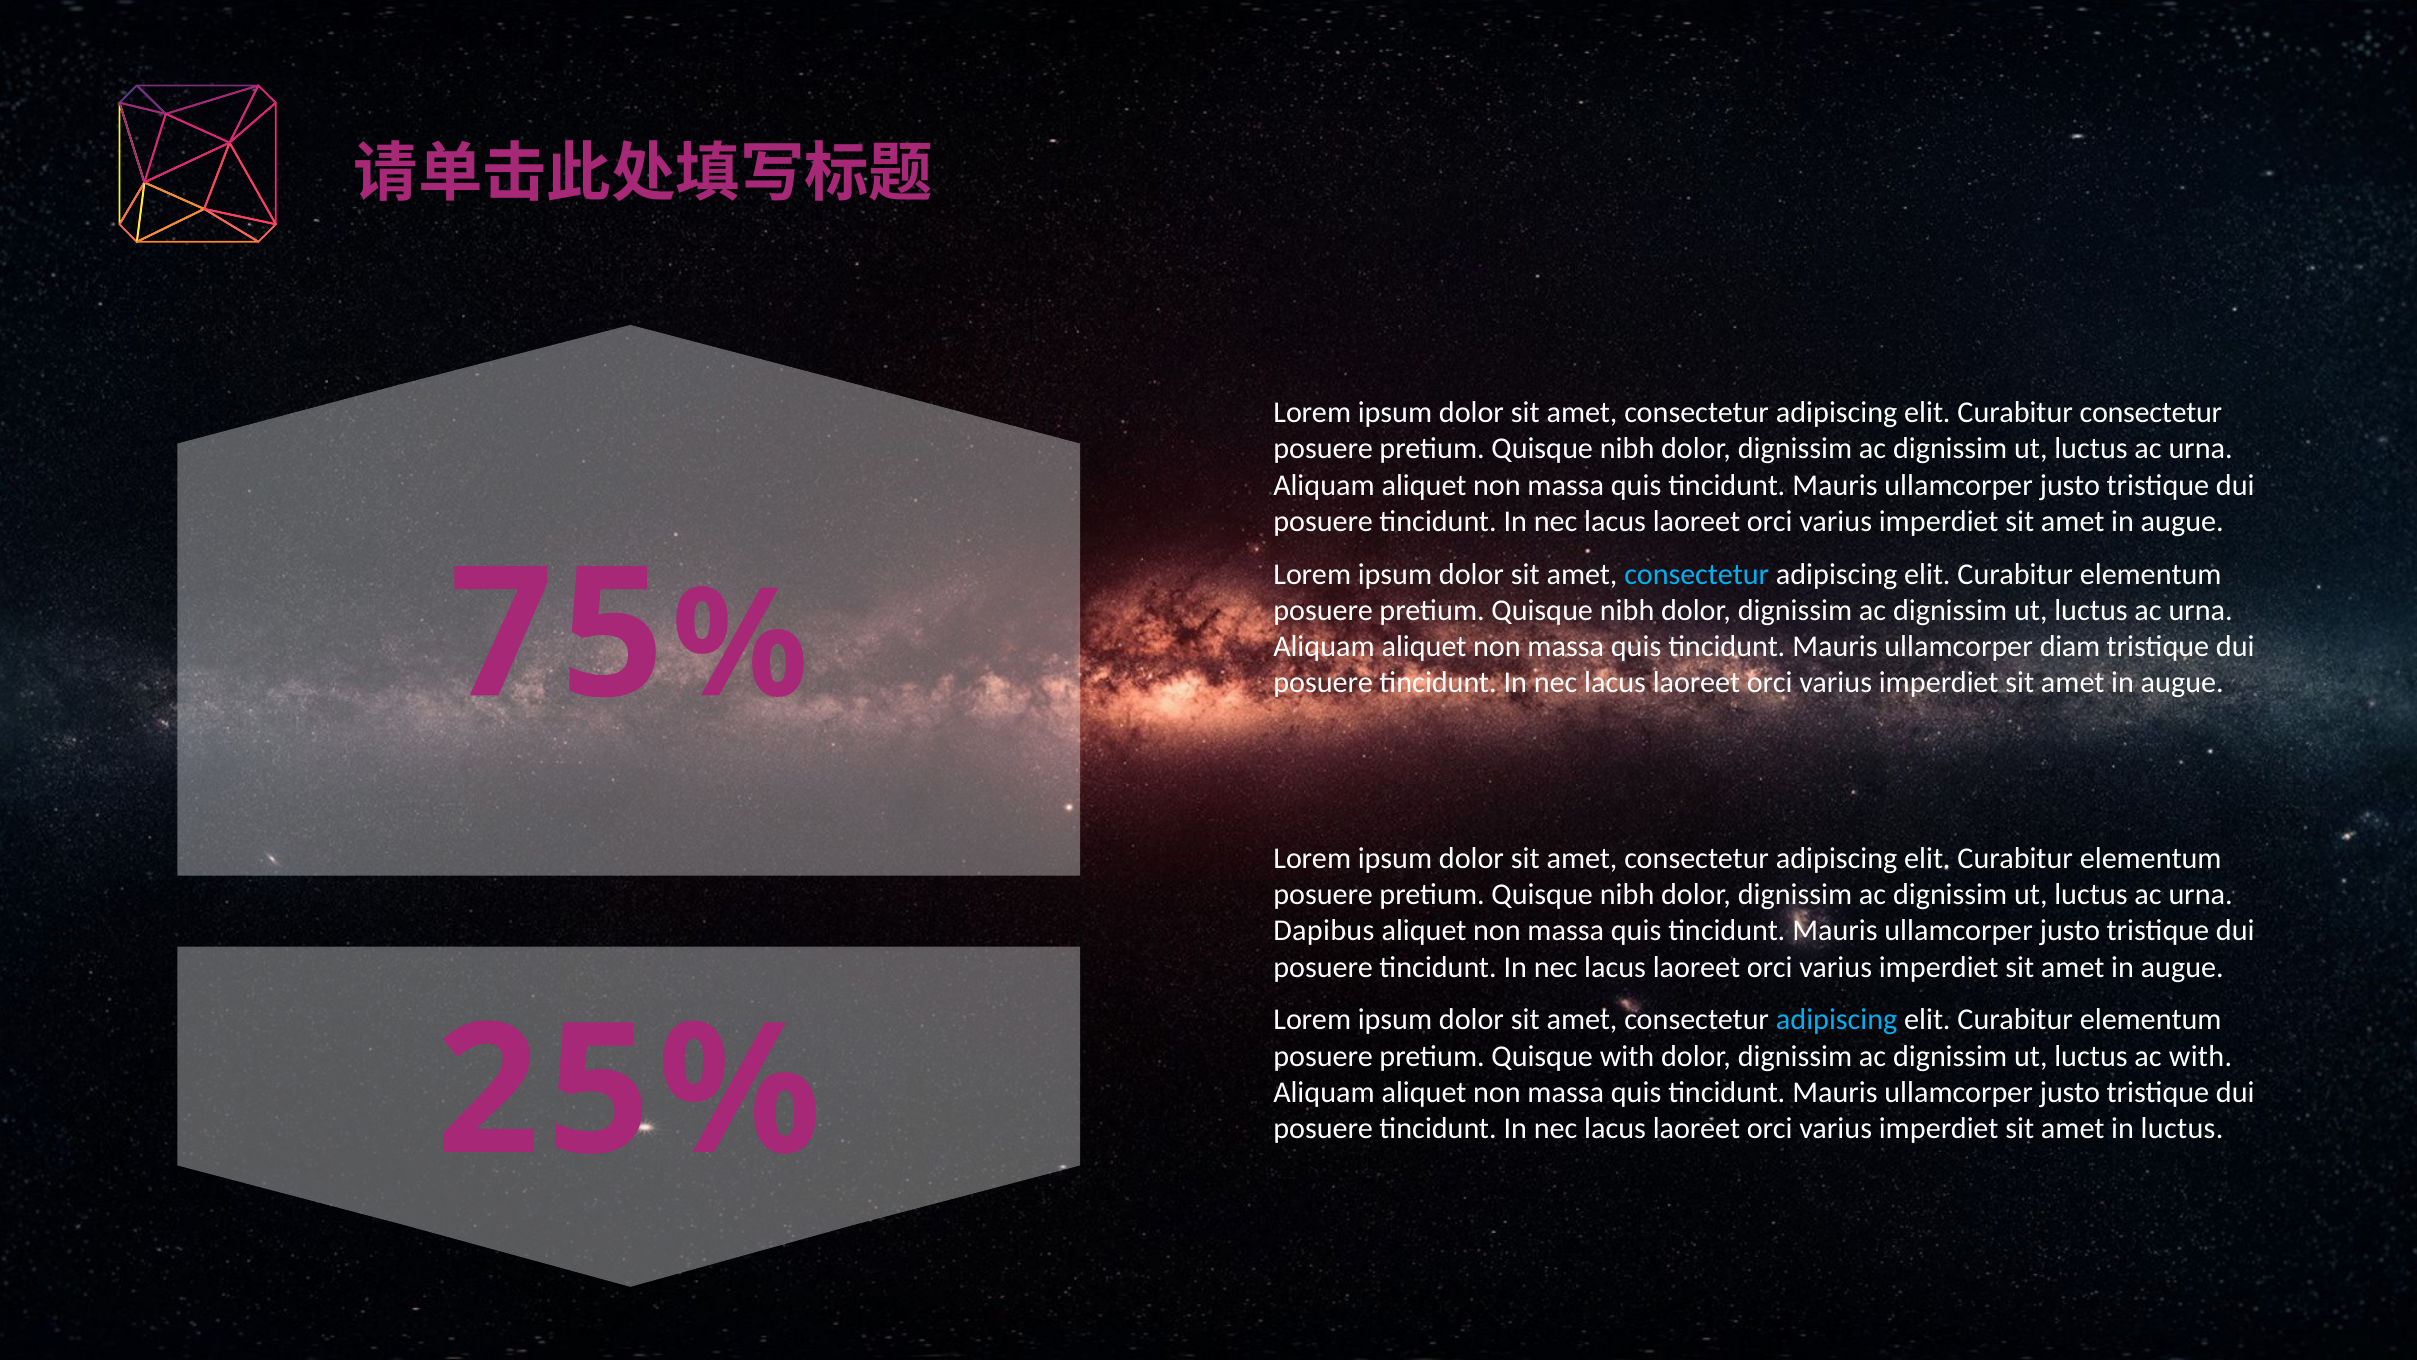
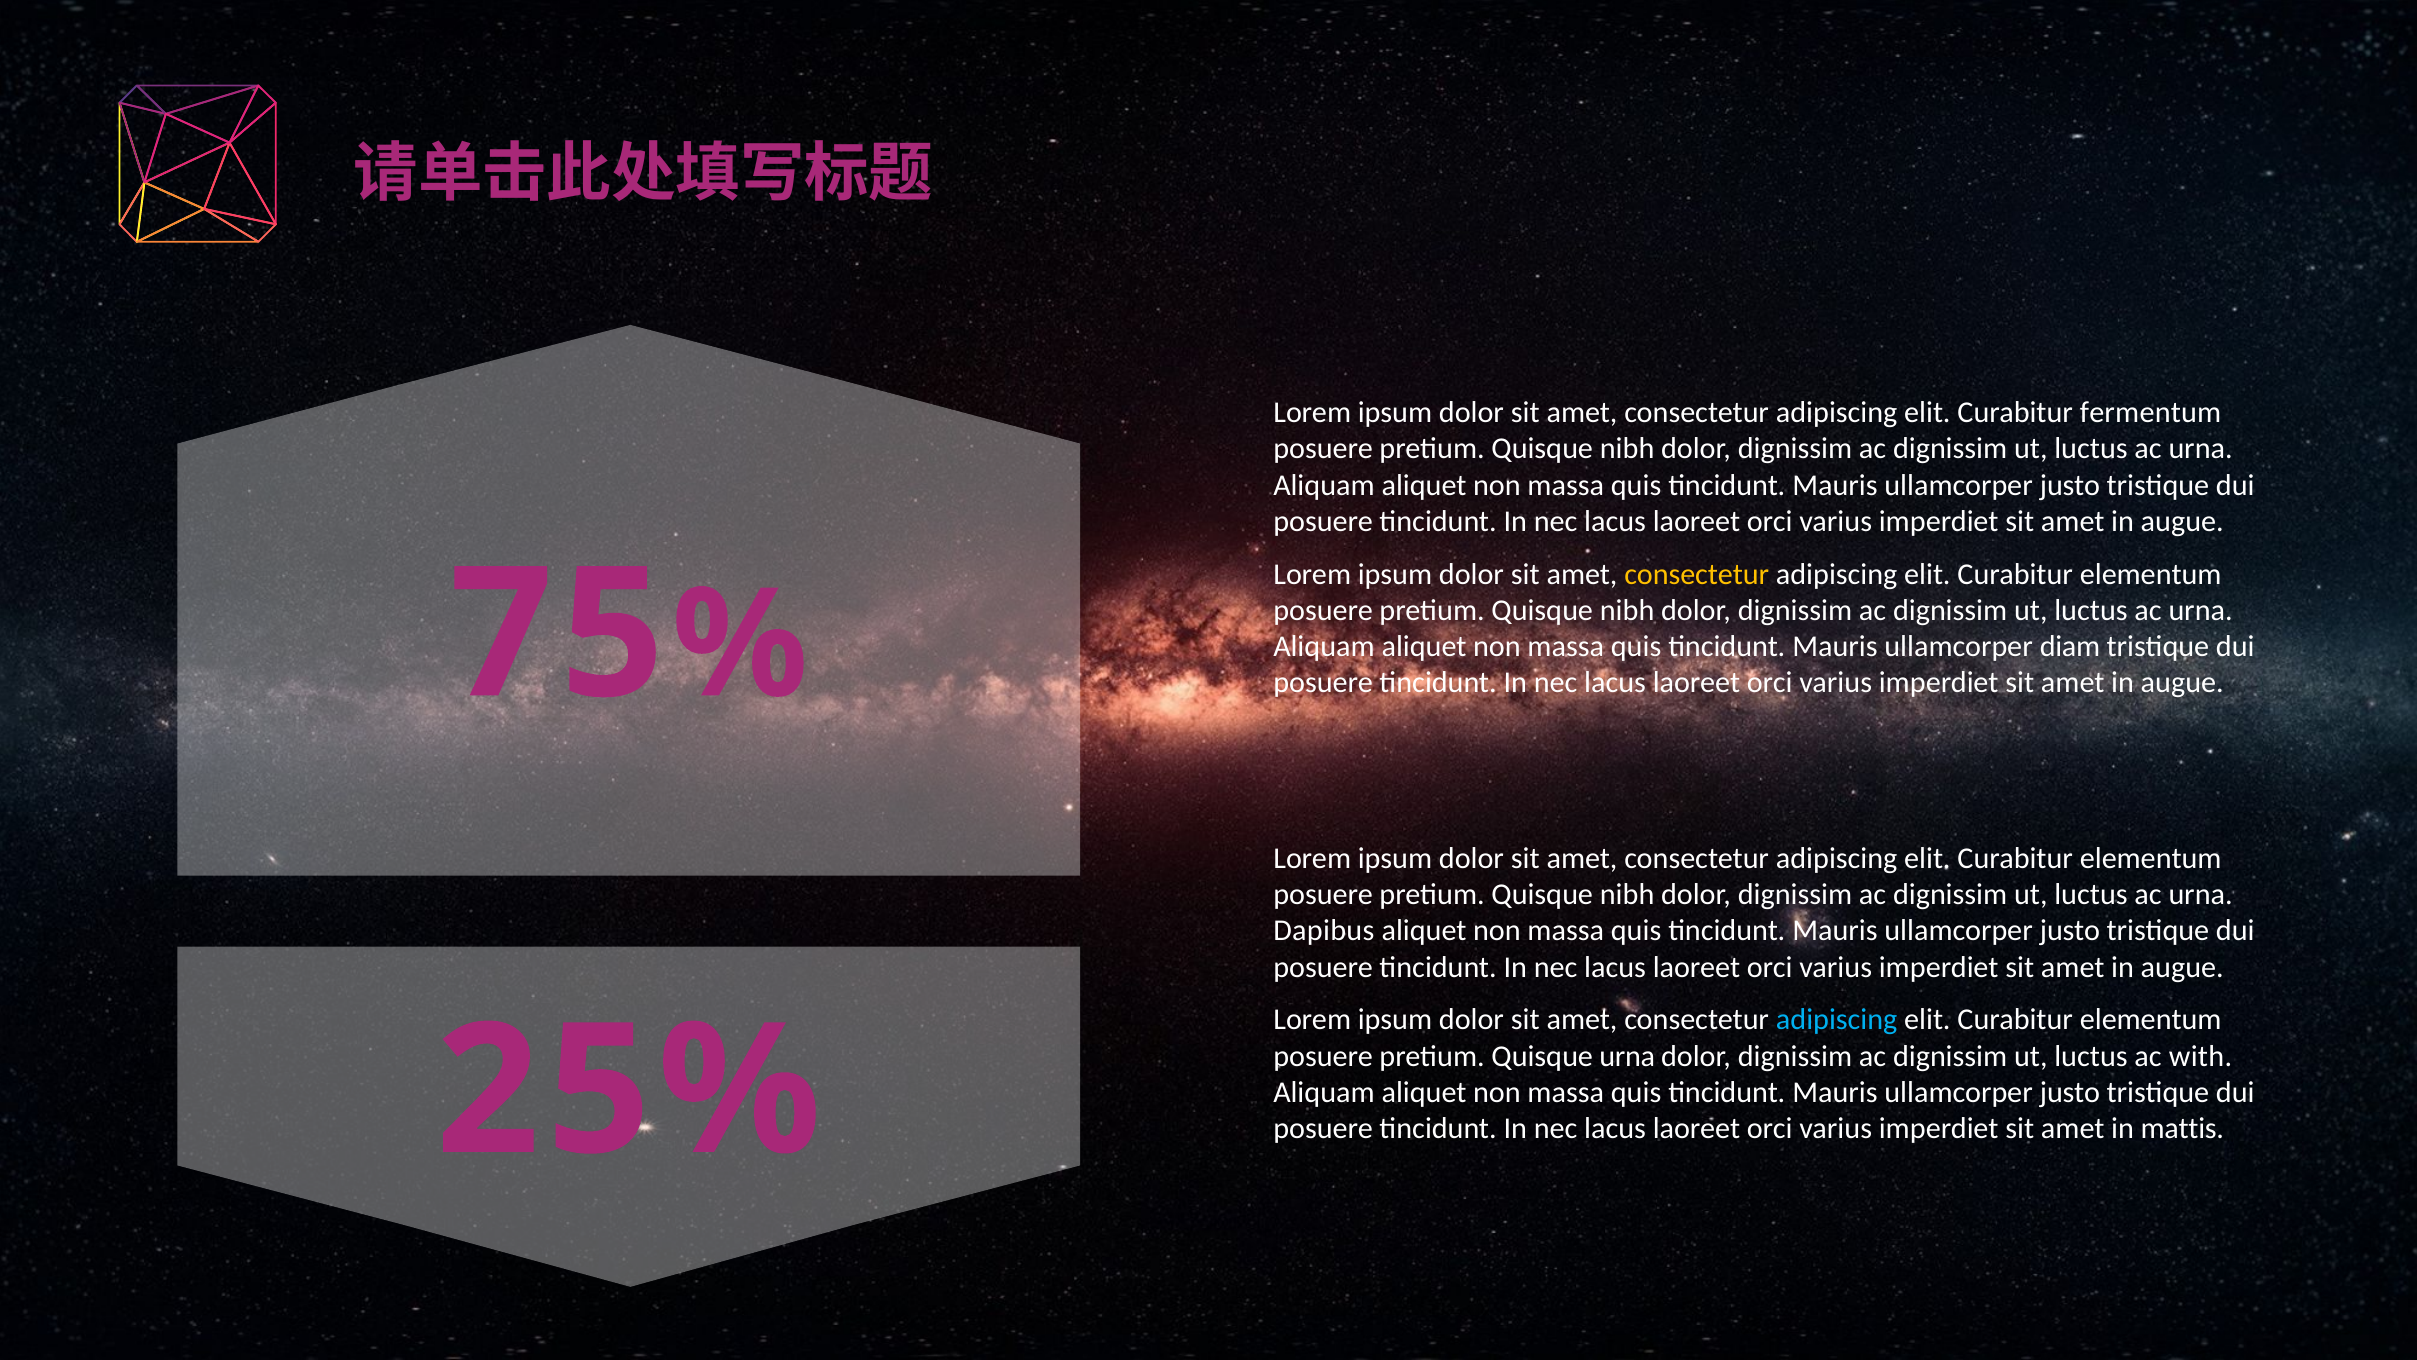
Curabitur consectetur: consectetur -> fermentum
consectetur at (1697, 574) colour: light blue -> yellow
Quisque with: with -> urna
in luctus: luctus -> mattis
